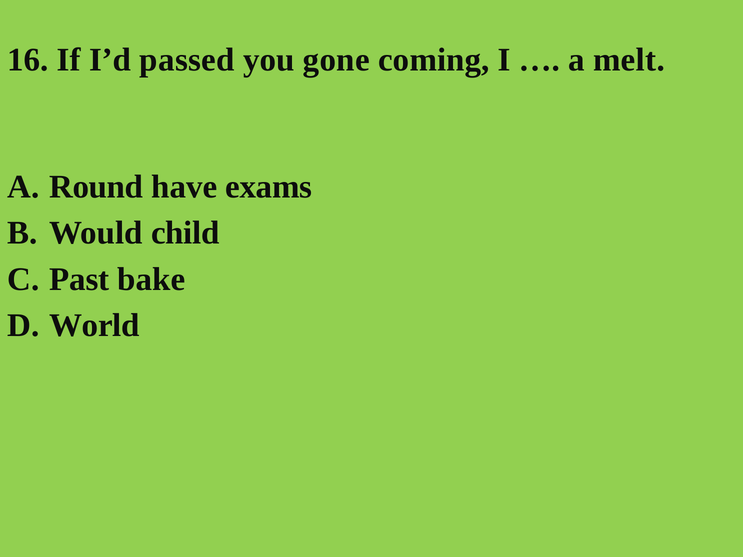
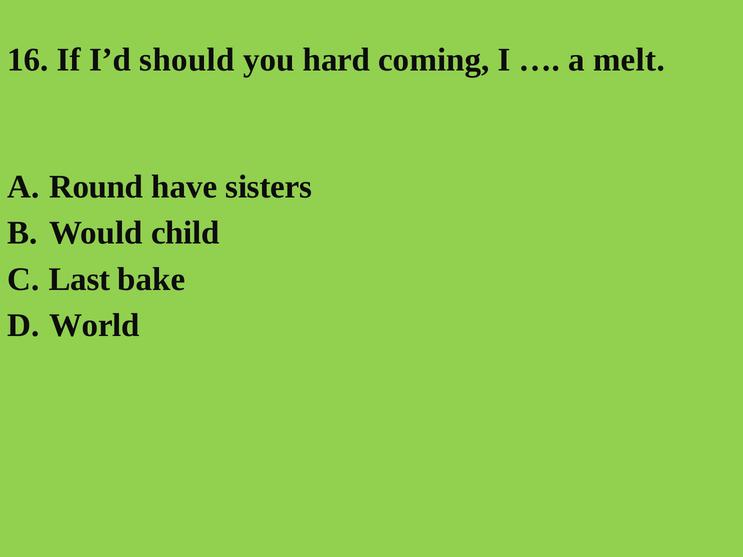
passed: passed -> should
gone: gone -> hard
exams: exams -> sisters
Past: Past -> Last
